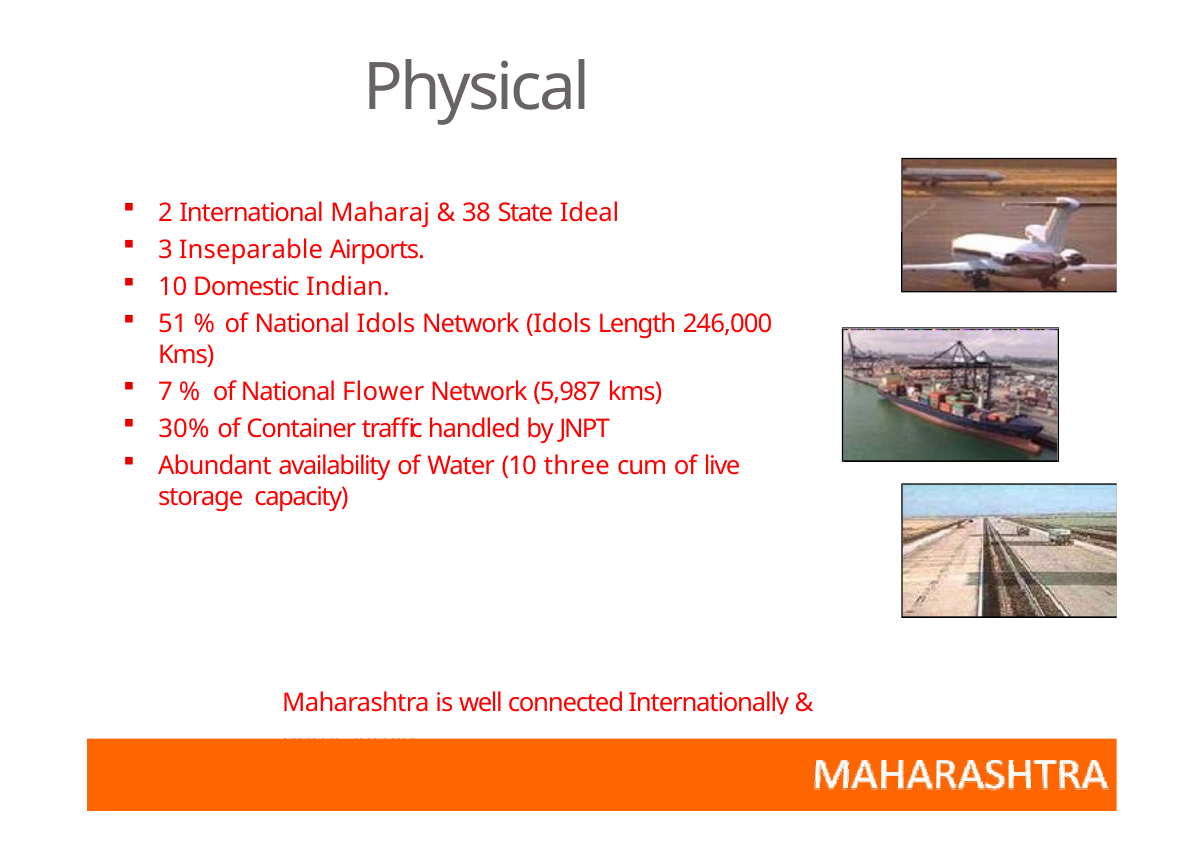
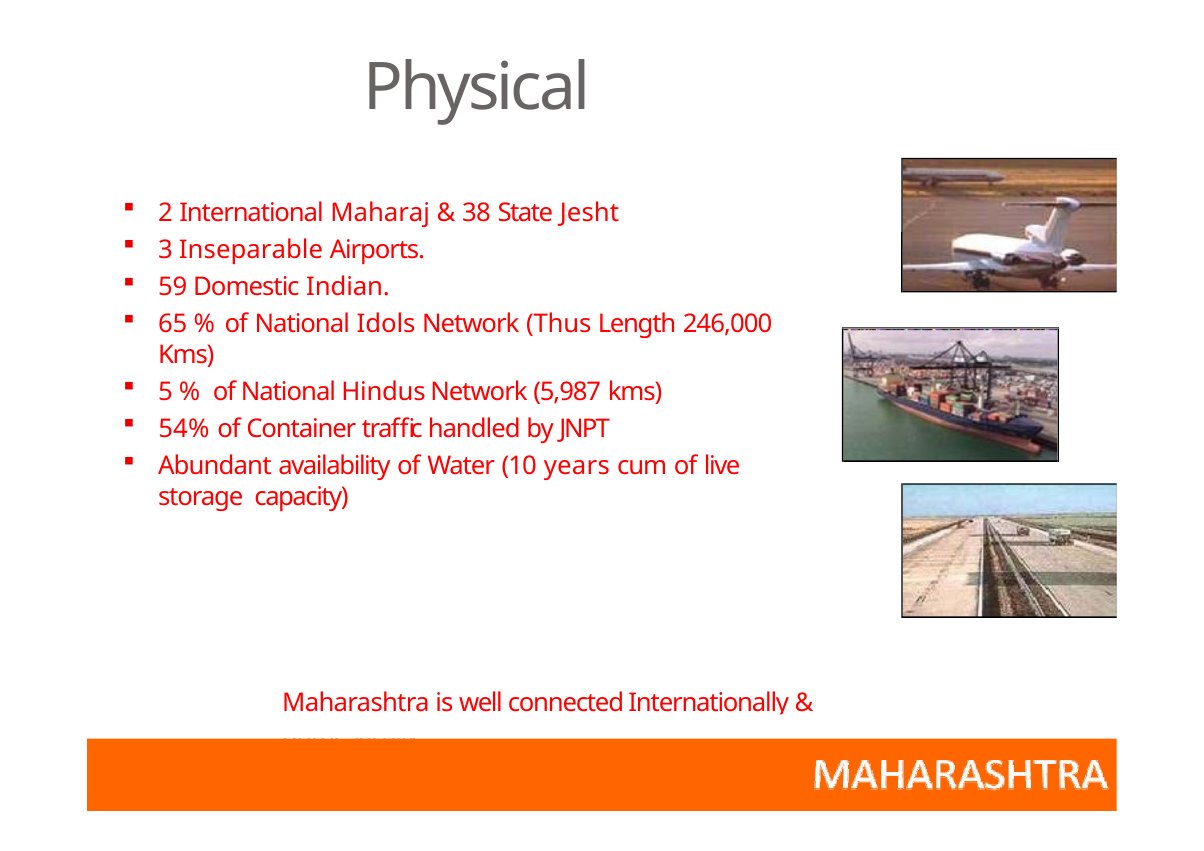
Ideal: Ideal -> Jesht
10 at (173, 287): 10 -> 59
51: 51 -> 65
Network Idols: Idols -> Thus
7: 7 -> 5
Flower: Flower -> Hindus
30%: 30% -> 54%
three: three -> years
